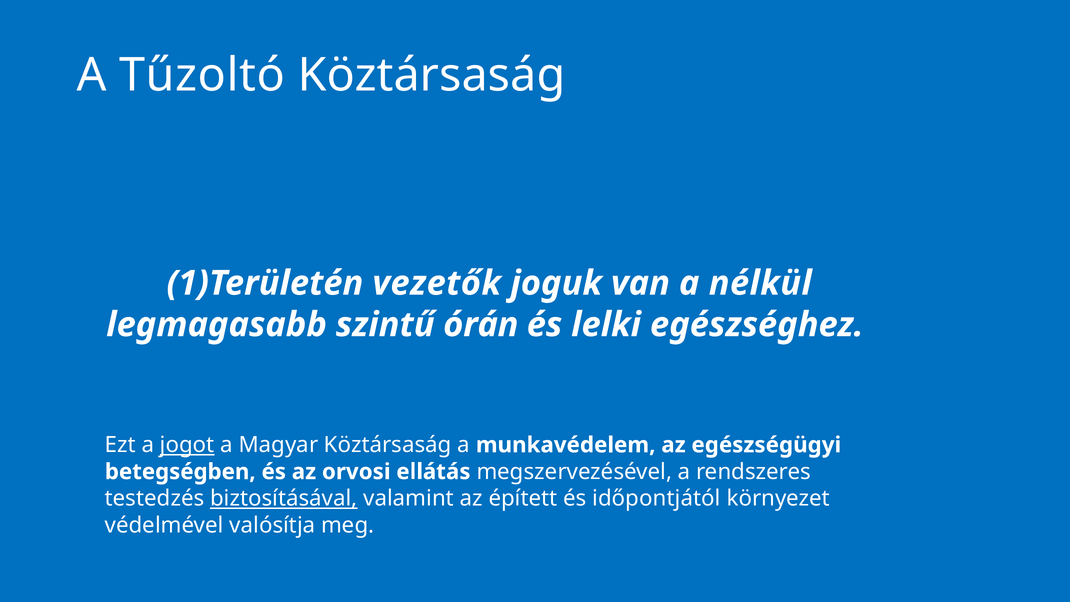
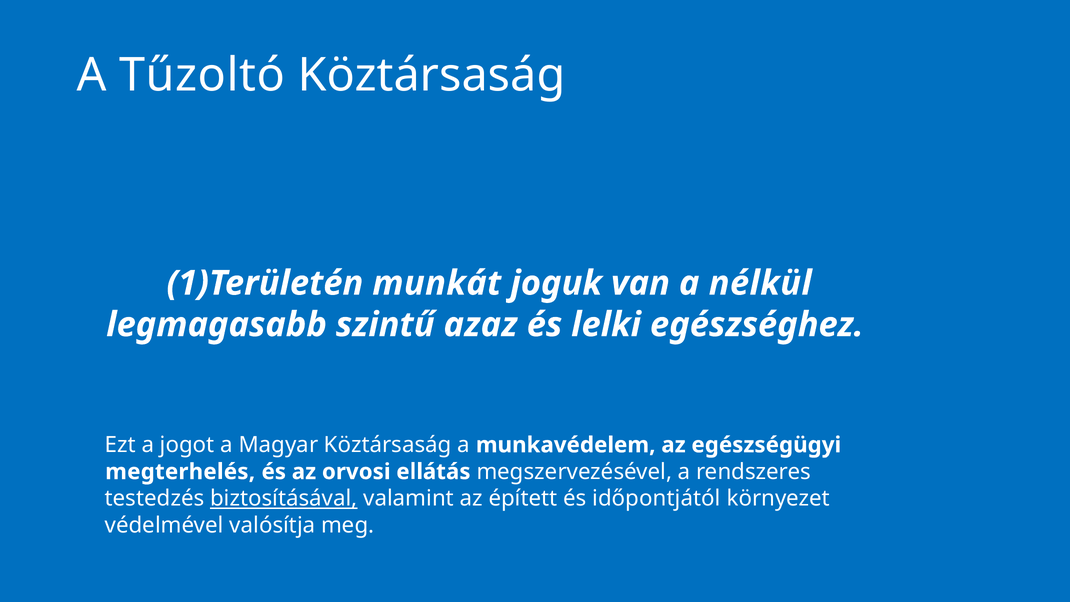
vezetők: vezetők -> munkát
órán: órán -> azaz
jogot underline: present -> none
betegségben: betegségben -> megterhelés
